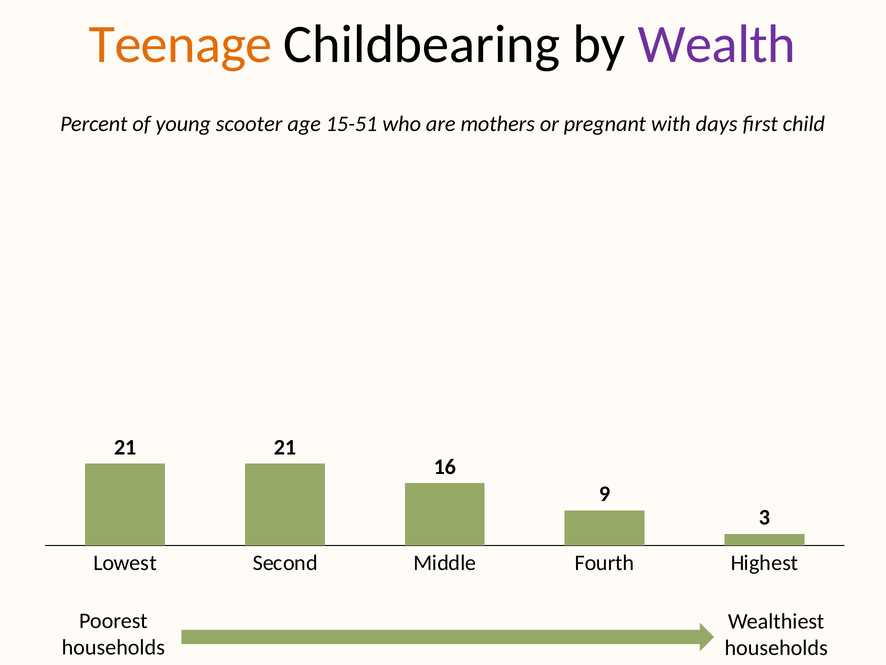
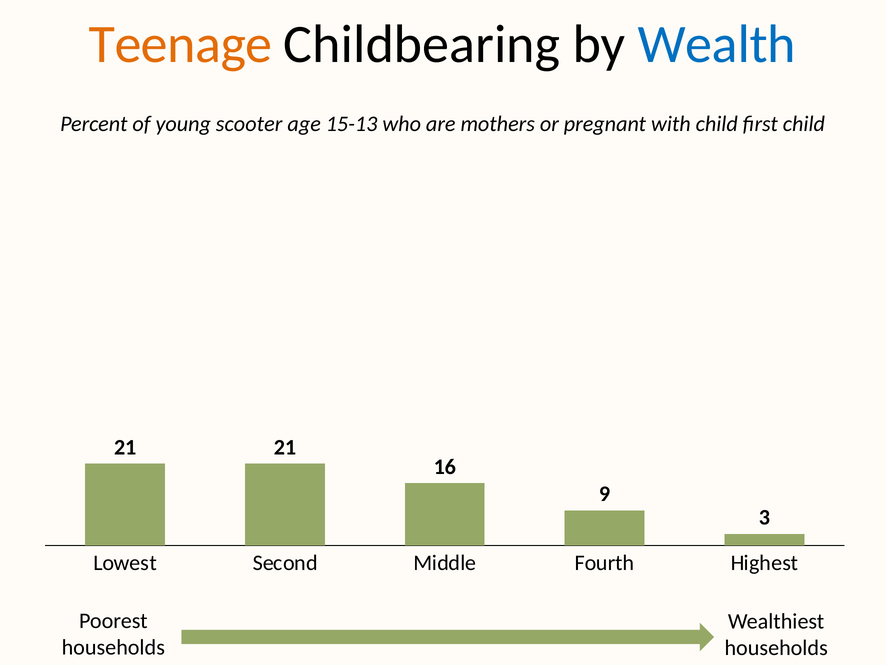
Wealth colour: purple -> blue
15-51: 15-51 -> 15-13
with days: days -> child
